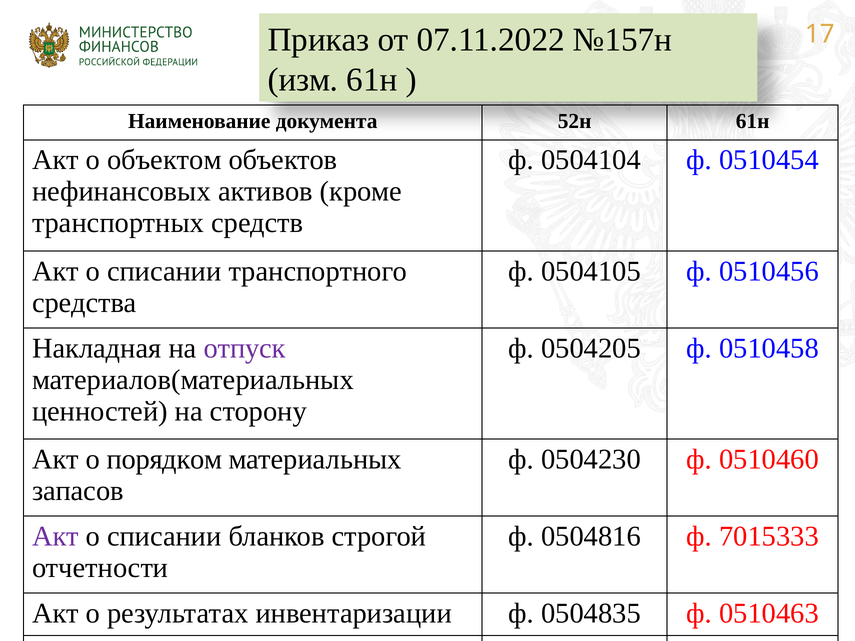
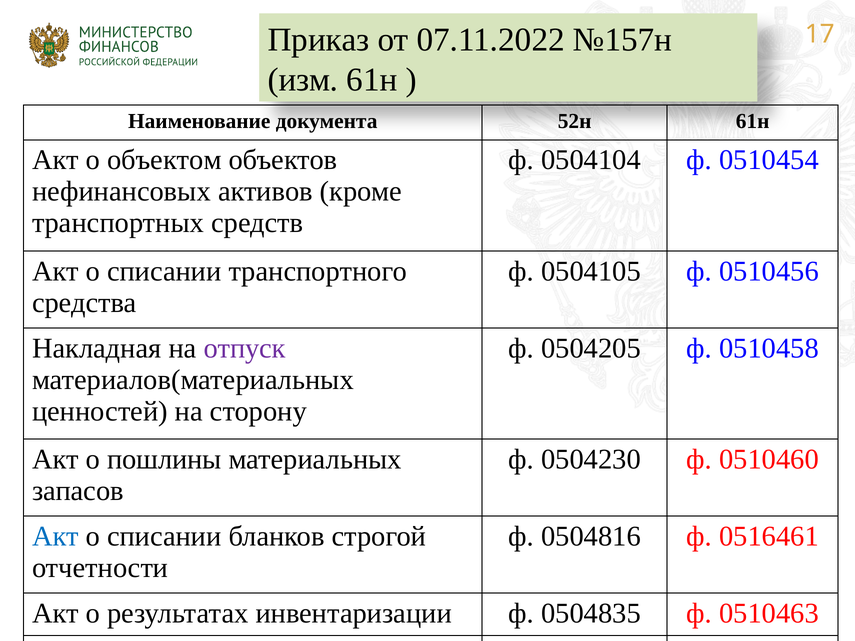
порядком: порядком -> пошлины
Акт at (55, 536) colour: purple -> blue
7015333: 7015333 -> 0516461
